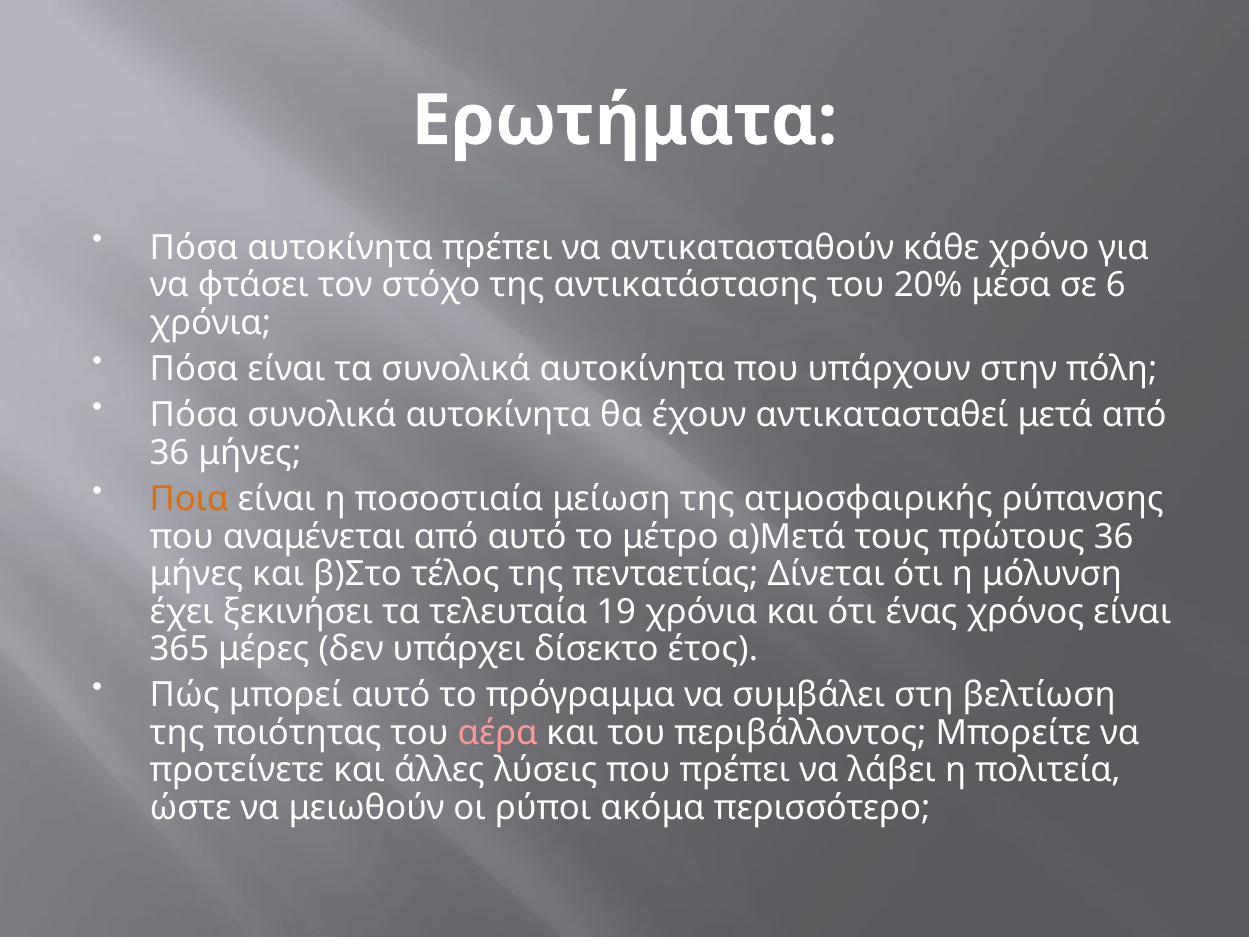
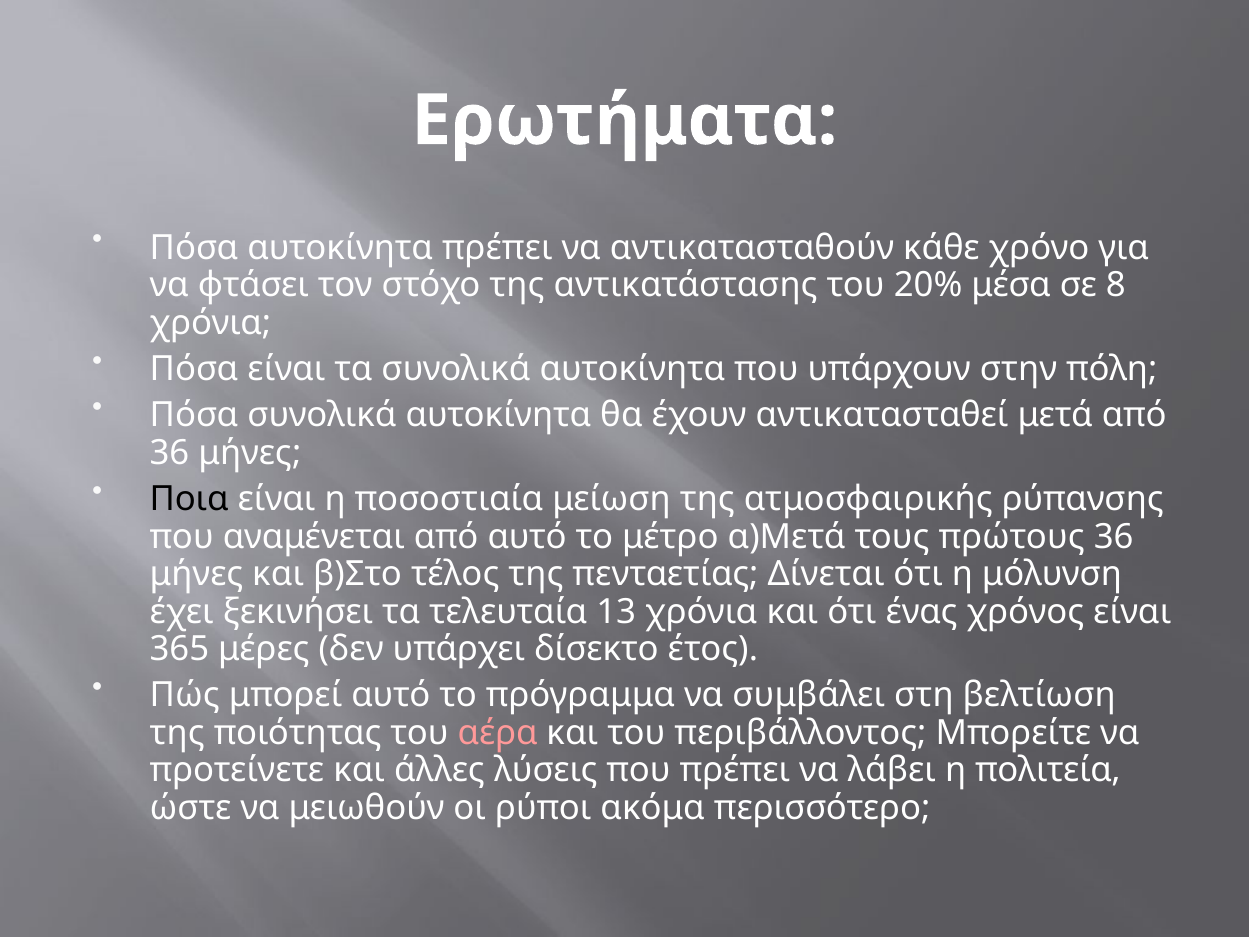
6: 6 -> 8
Ποια colour: orange -> black
19: 19 -> 13
